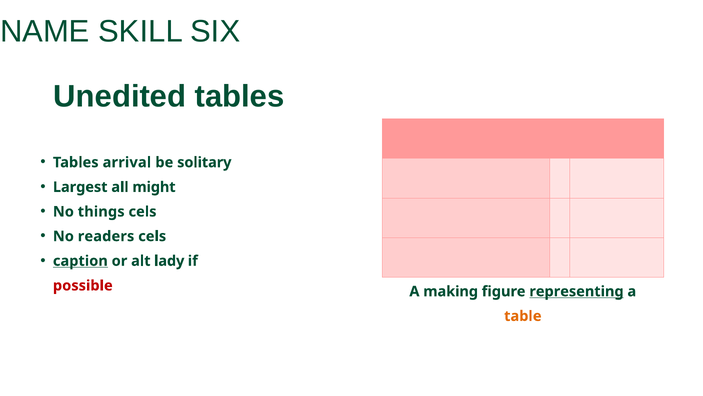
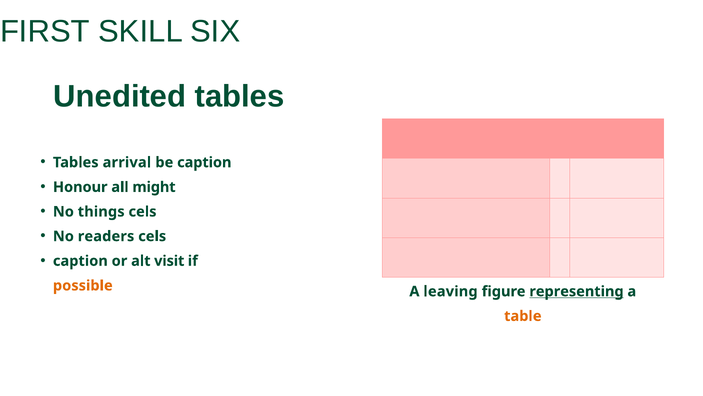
NAME: NAME -> FIRST
be solitary: solitary -> caption
Largest: Largest -> Honour
caption at (80, 261) underline: present -> none
lady: lady -> visit
possible colour: red -> orange
making: making -> leaving
